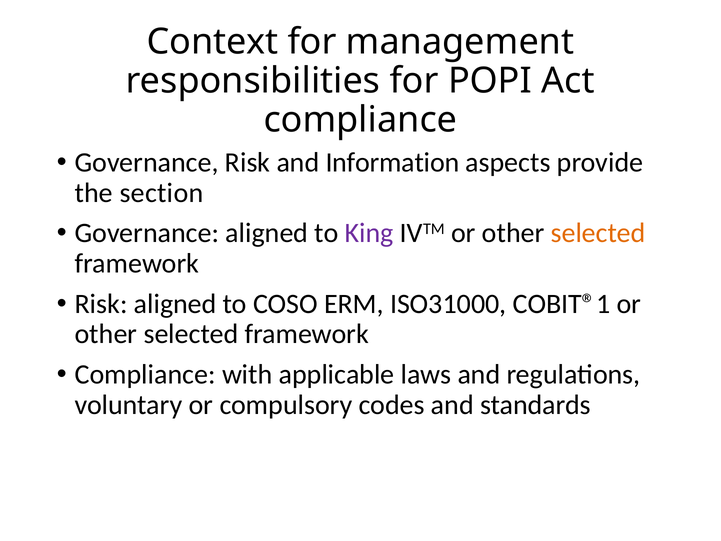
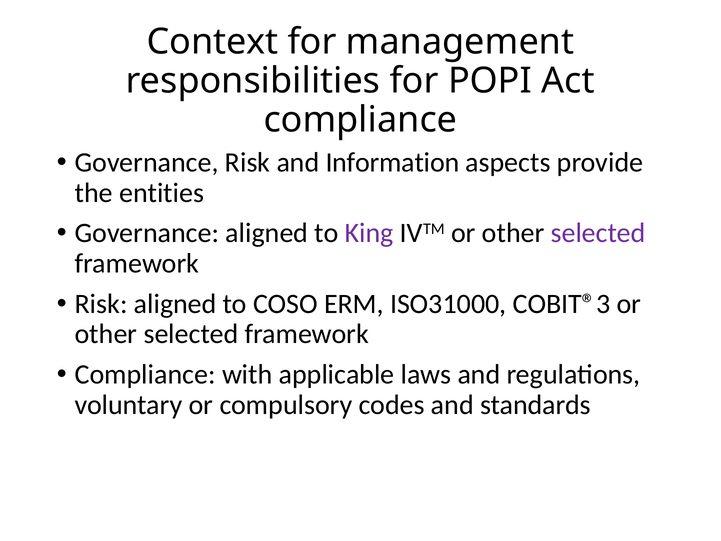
section: section -> entities
selected at (598, 233) colour: orange -> purple
COBIT®1: COBIT®1 -> COBIT®3
